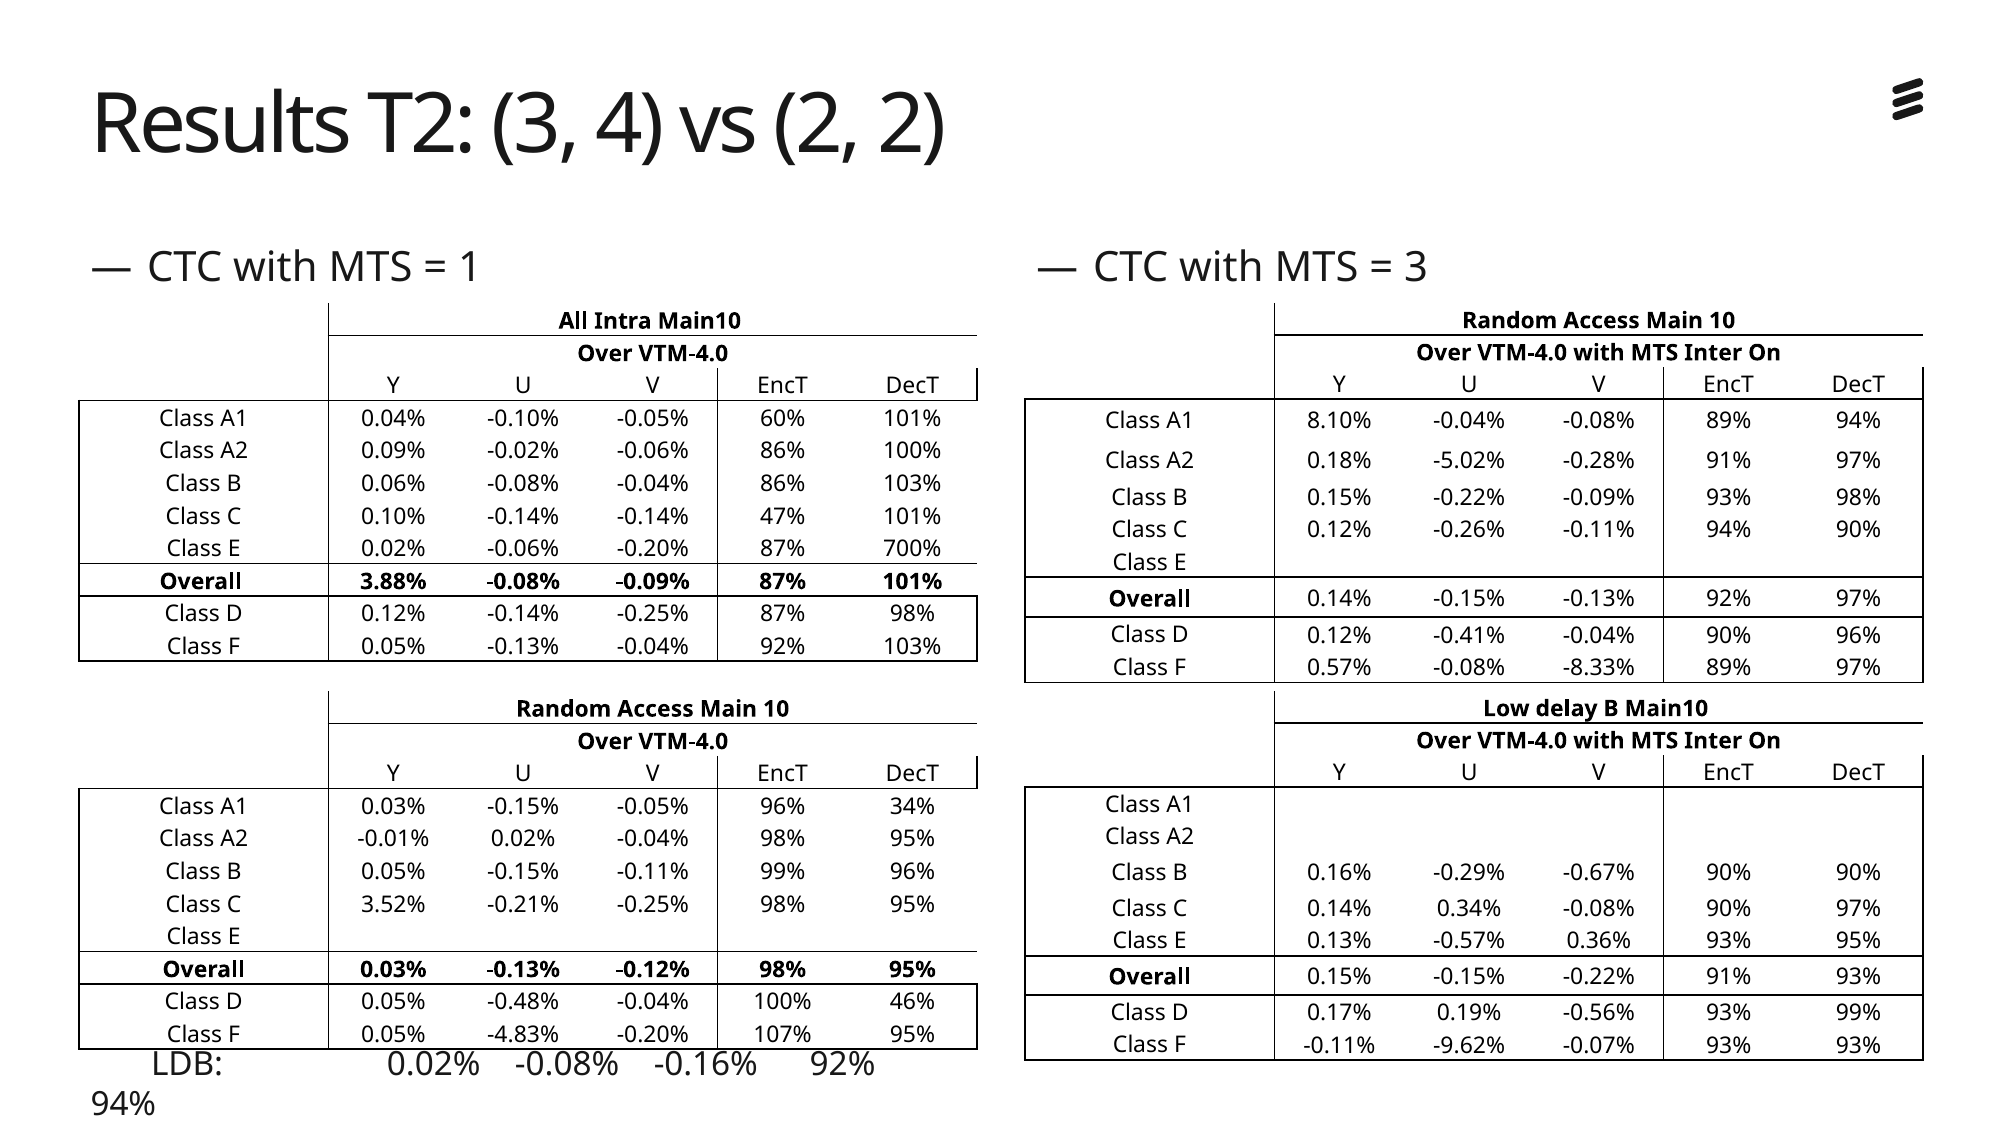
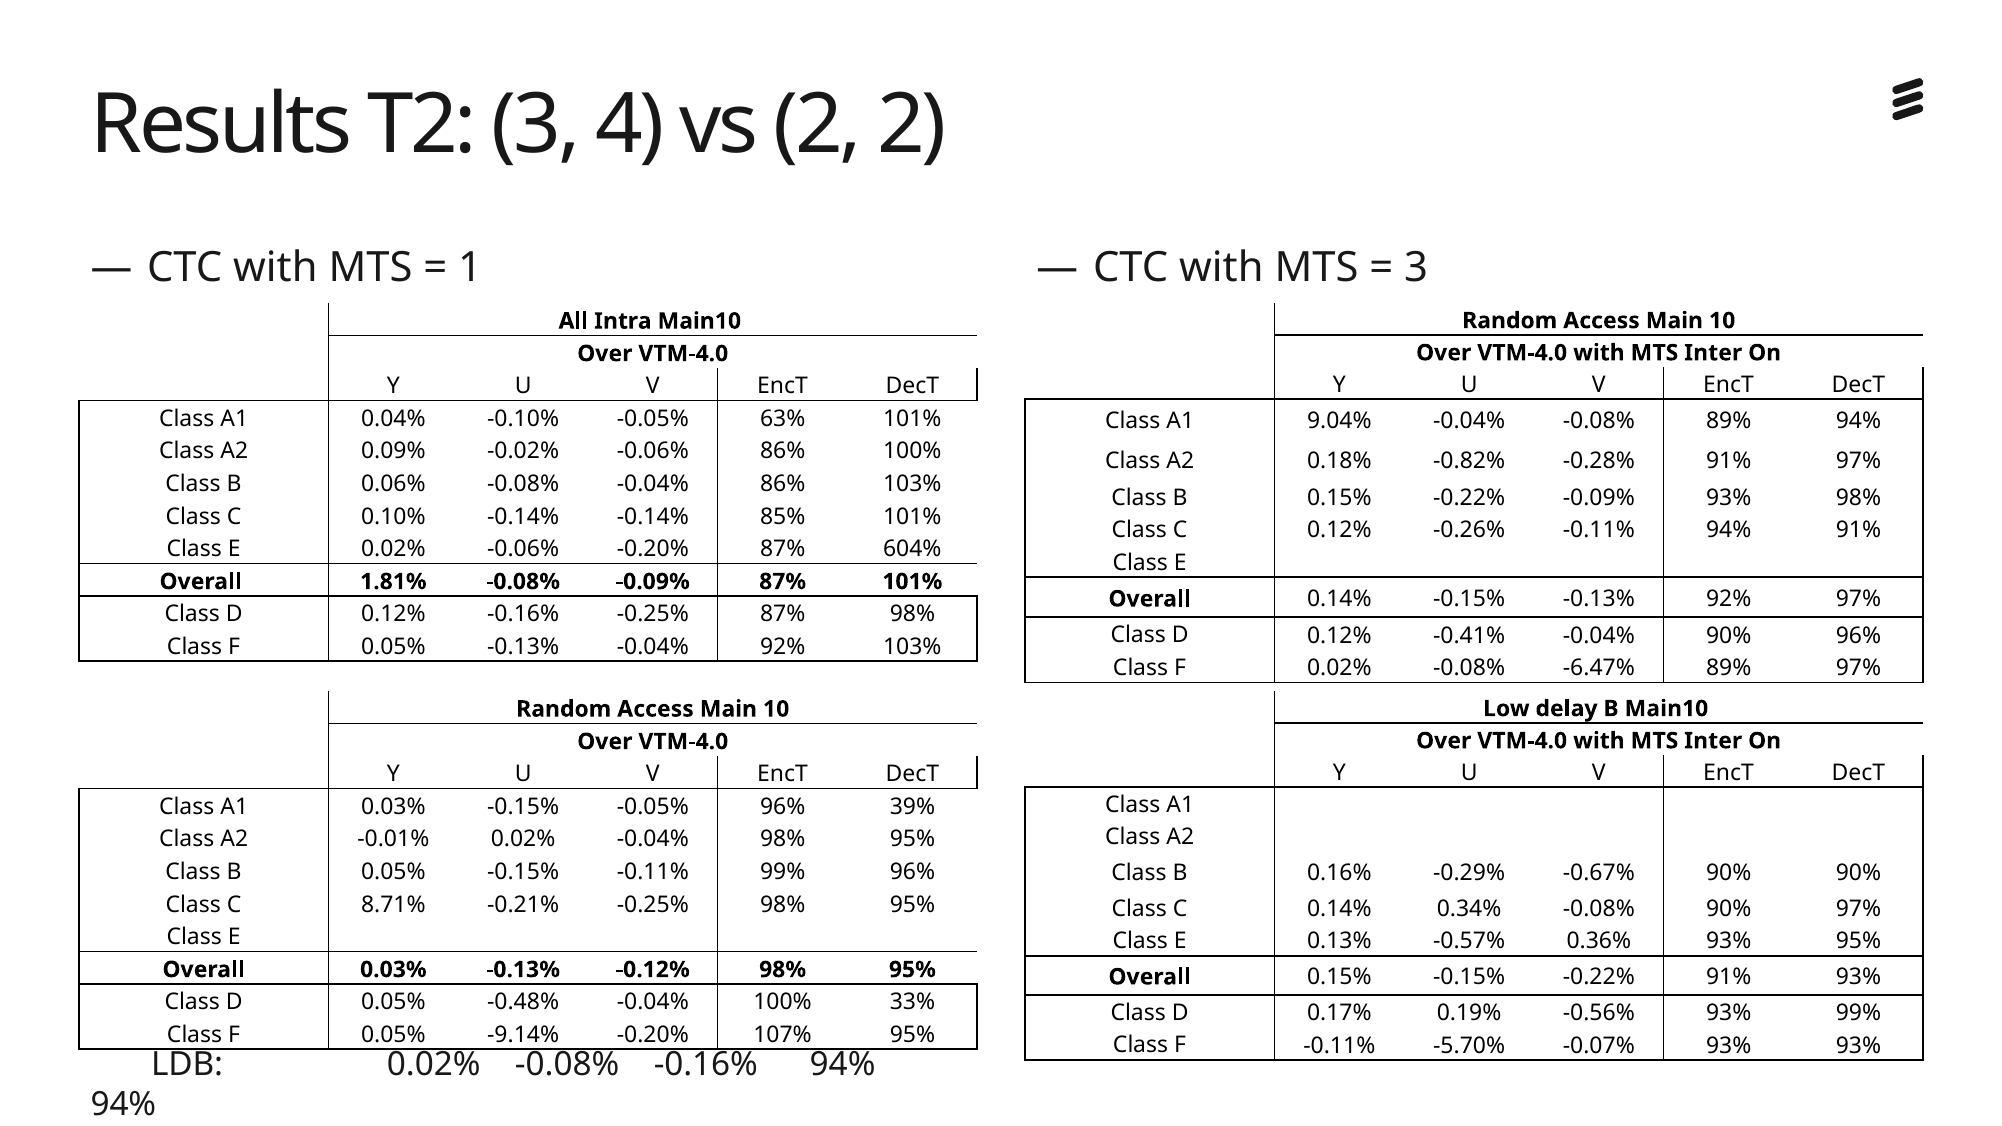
60%: 60% -> 63%
8.10%: 8.10% -> 9.04%
-5.02%: -5.02% -> -0.82%
47%: 47% -> 85%
94% 90%: 90% -> 91%
700%: 700% -> 604%
3.88%: 3.88% -> 1.81%
0.12% -0.14%: -0.14% -> -0.16%
F 0.57%: 0.57% -> 0.02%
-8.33%: -8.33% -> -6.47%
34%: 34% -> 39%
3.52%: 3.52% -> 8.71%
46%: 46% -> 33%
-4.83%: -4.83% -> -9.14%
-9.62%: -9.62% -> -5.70%
-0.16% 92%: 92% -> 94%
